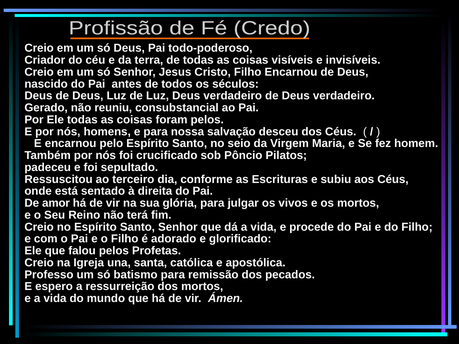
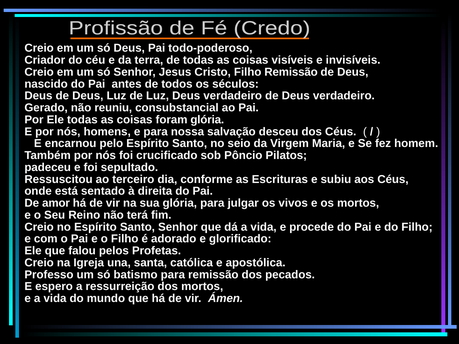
Filho Encarnou: Encarnou -> Remissão
foram pelos: pelos -> glória
